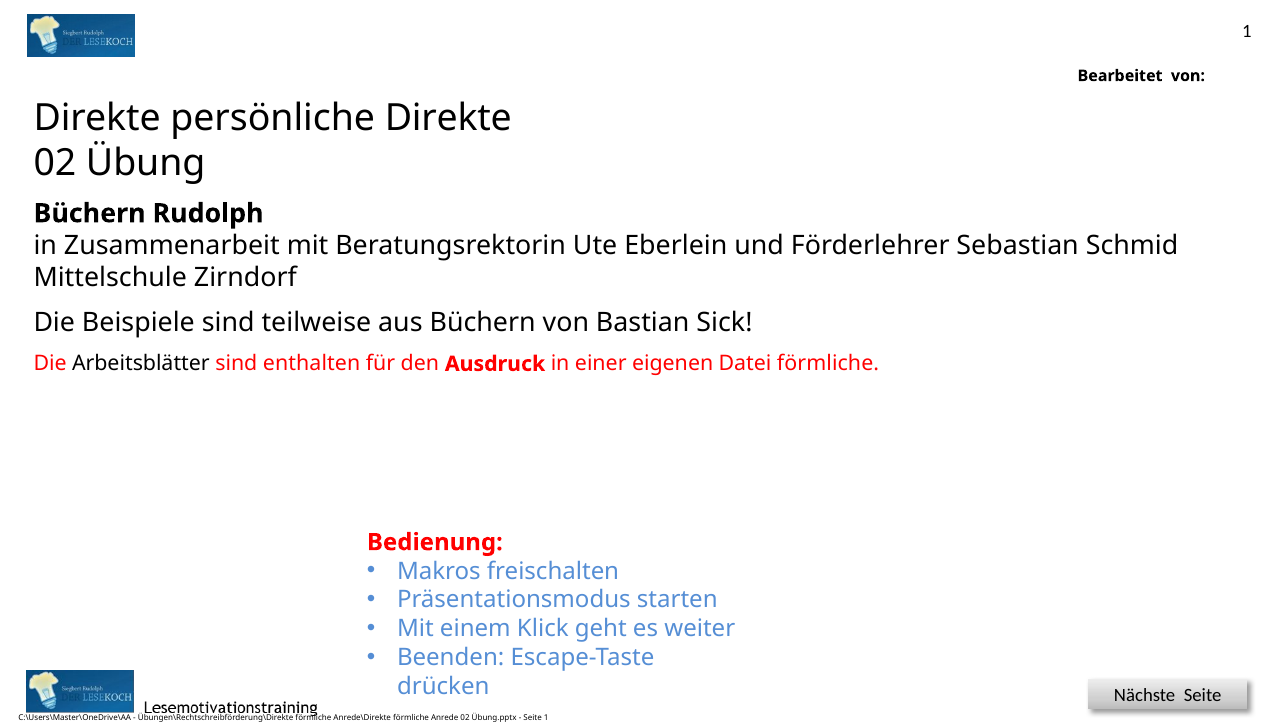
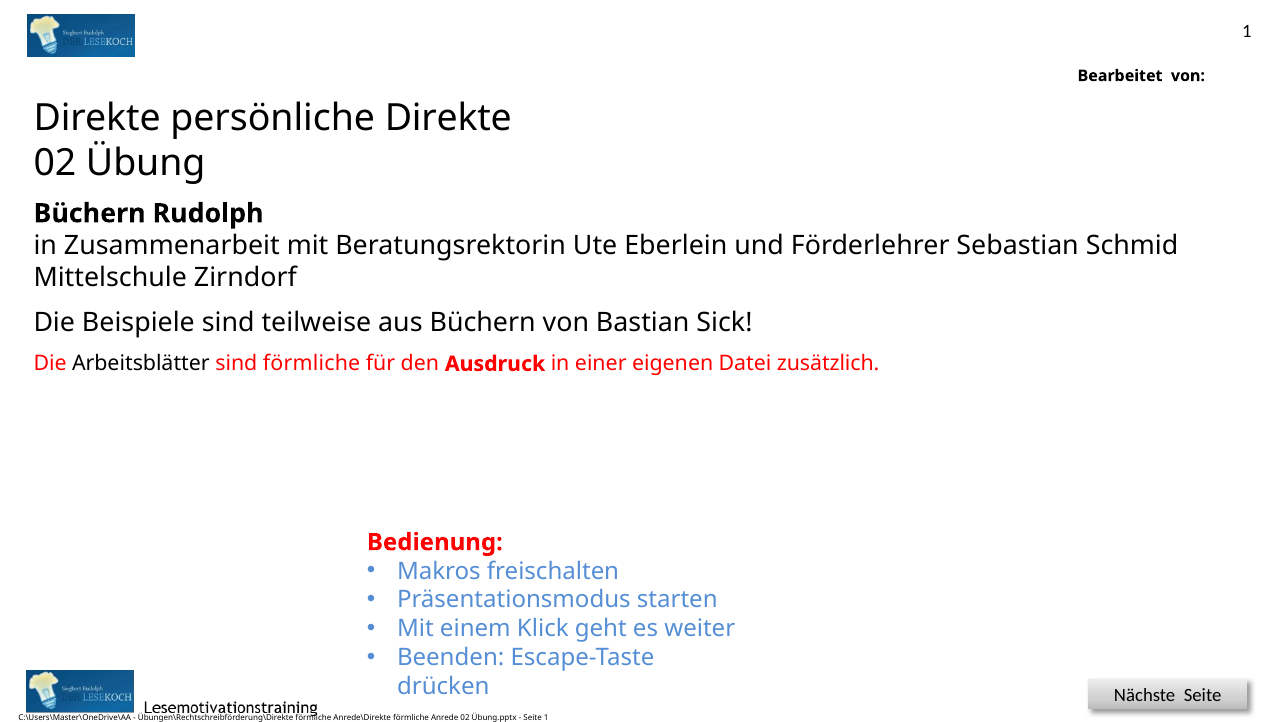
sind enthalten: enthalten -> förmliche
Datei förmliche: förmliche -> zusätzlich
